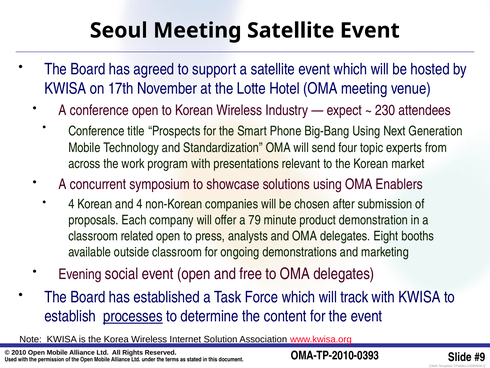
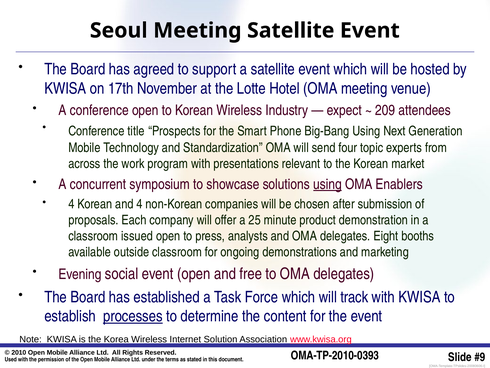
230: 230 -> 209
using at (327, 184) underline: none -> present
79: 79 -> 25
related: related -> issued
